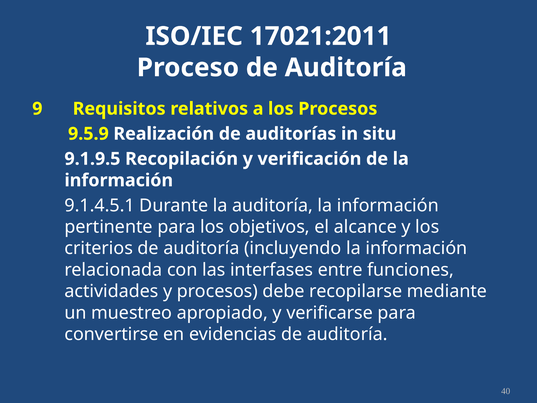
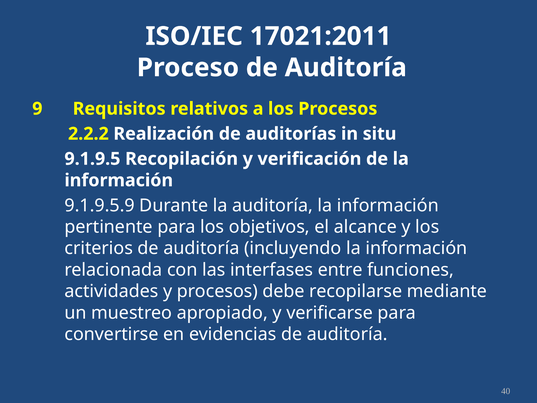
9.5.9: 9.5.9 -> 2.2.2
9.1.4.5.1: 9.1.4.5.1 -> 9.1.9.5.9
